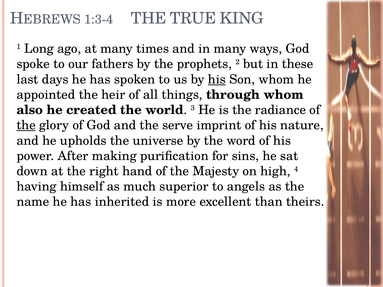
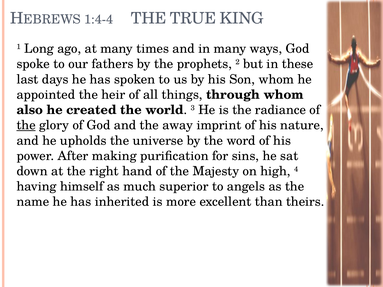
1:3-4: 1:3-4 -> 1:4-4
his at (217, 79) underline: present -> none
serve: serve -> away
